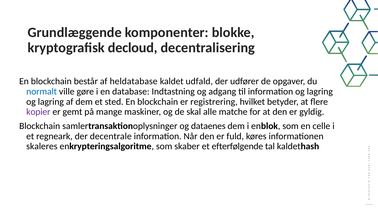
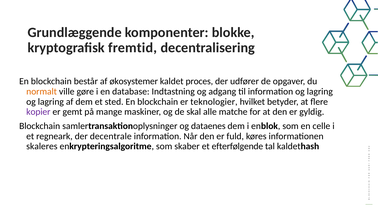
decloud: decloud -> fremtid
heldatabase: heldatabase -> økosystemer
udfald: udfald -> proces
normalt colour: blue -> orange
registrering: registrering -> teknologier
